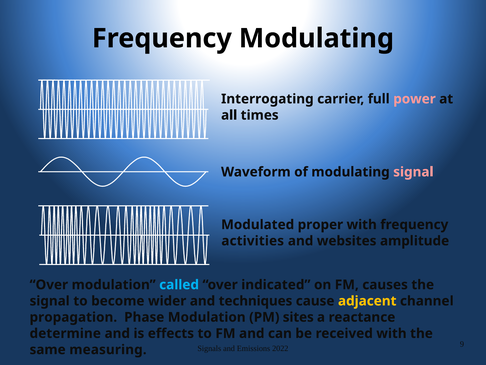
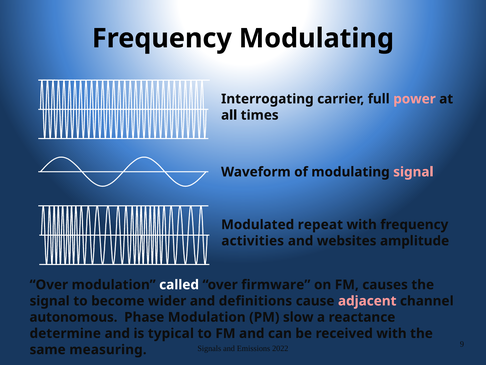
proper: proper -> repeat
called colour: light blue -> white
indicated: indicated -> firmware
techniques: techniques -> definitions
adjacent colour: yellow -> pink
propagation: propagation -> autonomous
sites: sites -> slow
effects: effects -> typical
